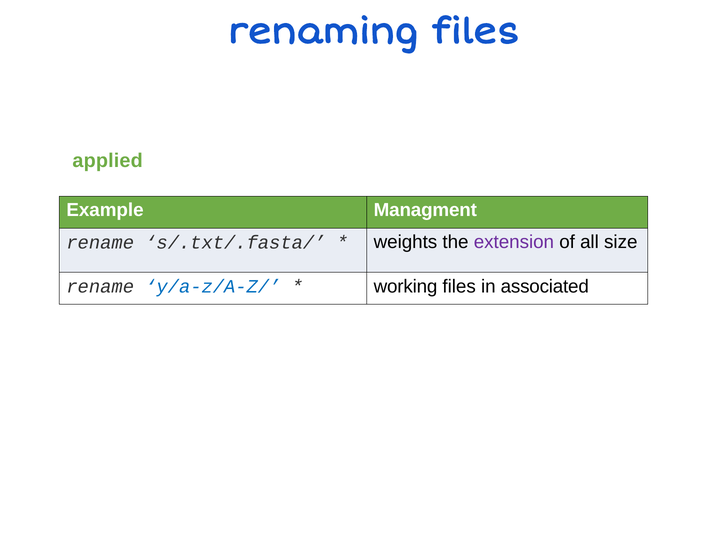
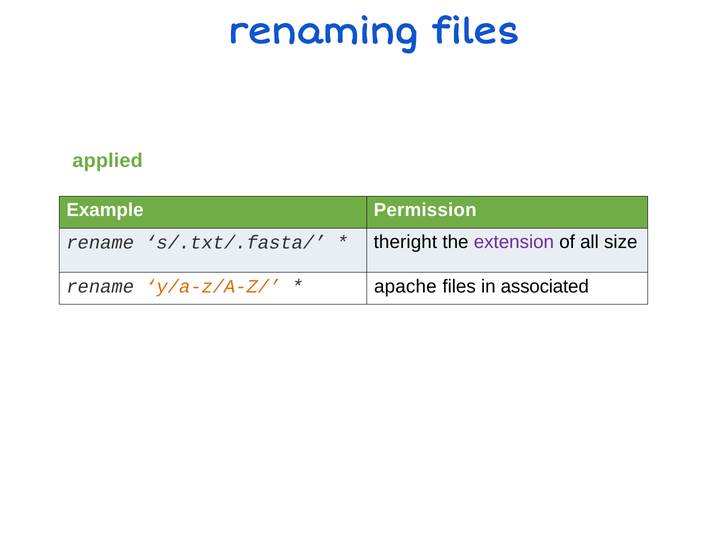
Managment: Managment -> Permission
weights: weights -> theright
y/a-z/A-Z/ colour: blue -> orange
working: working -> apache
